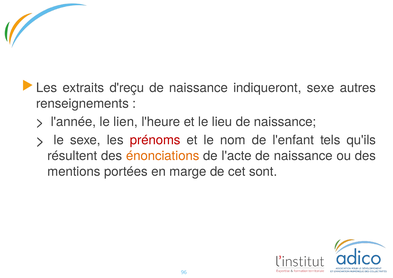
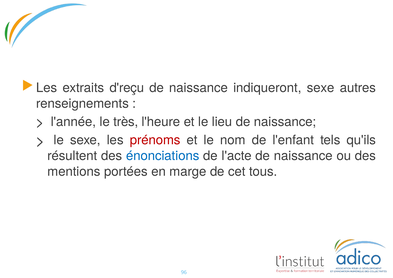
lien: lien -> très
énonciations colour: orange -> blue
sont: sont -> tous
